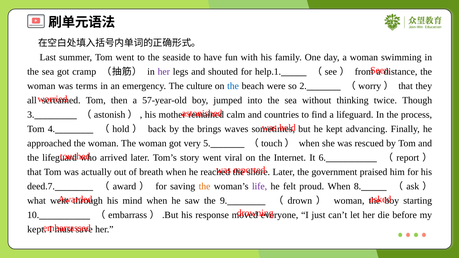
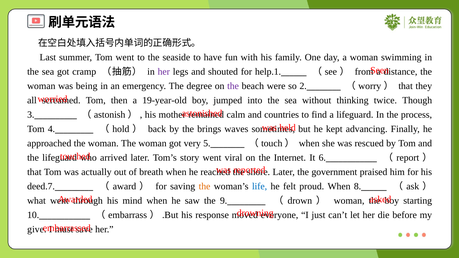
terms: terms -> being
culture: culture -> degree
the at (233, 86) colour: blue -> purple
57-year-old: 57-year-old -> 19-year-old
life colour: purple -> blue
kept at (37, 229): kept -> give
